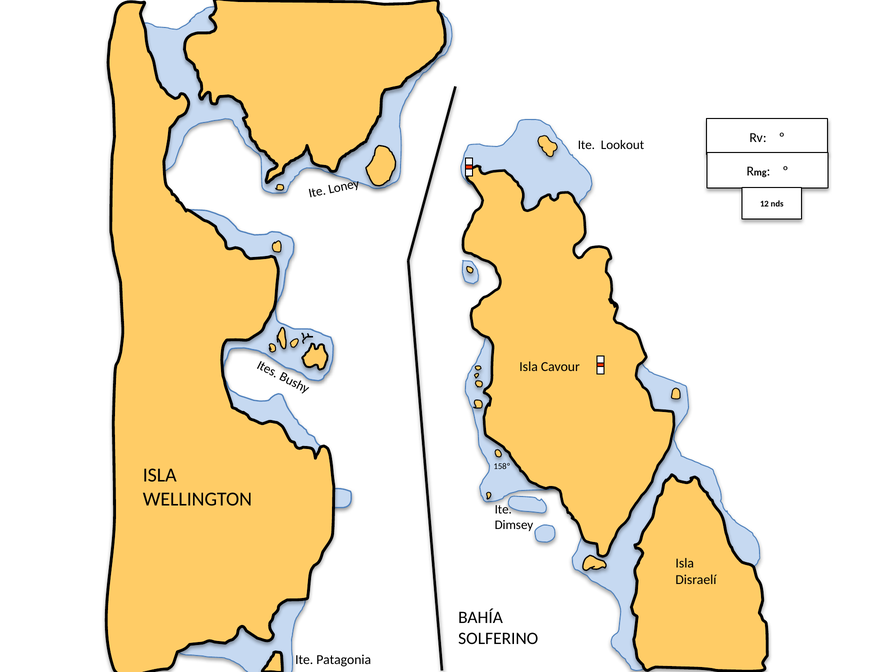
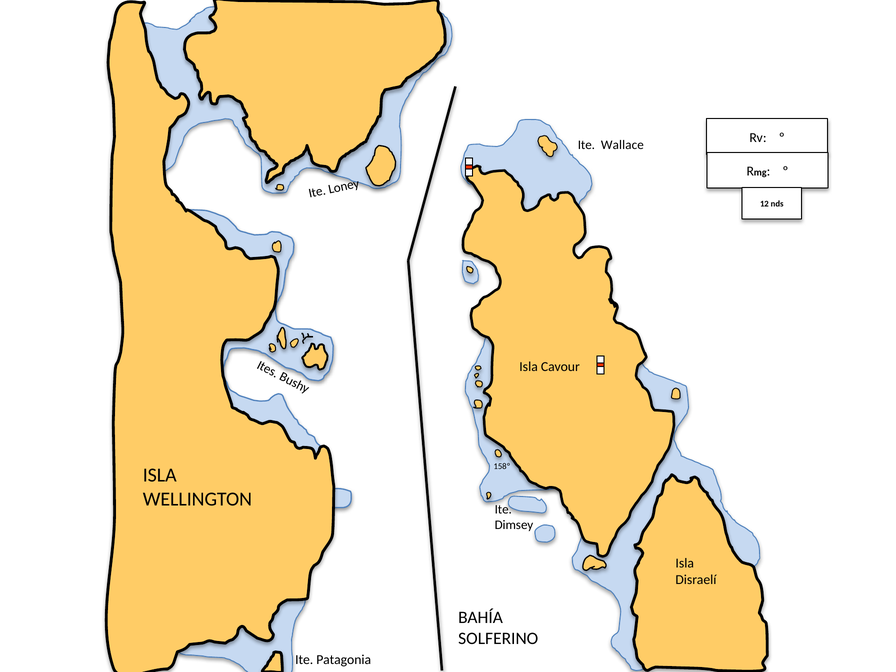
Lookout: Lookout -> Wallace
